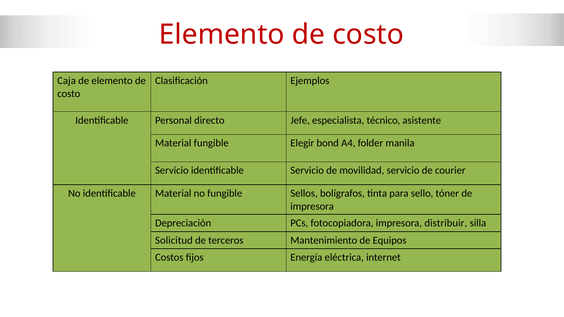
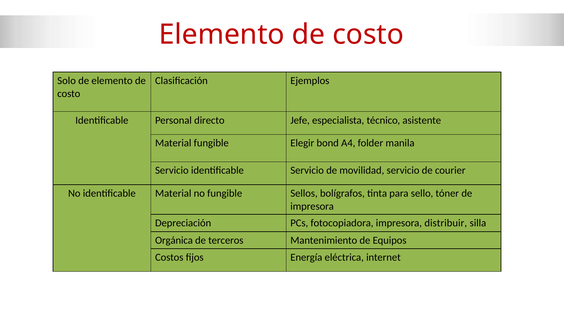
Caja: Caja -> Solo
Solicitud: Solicitud -> Orgánica
